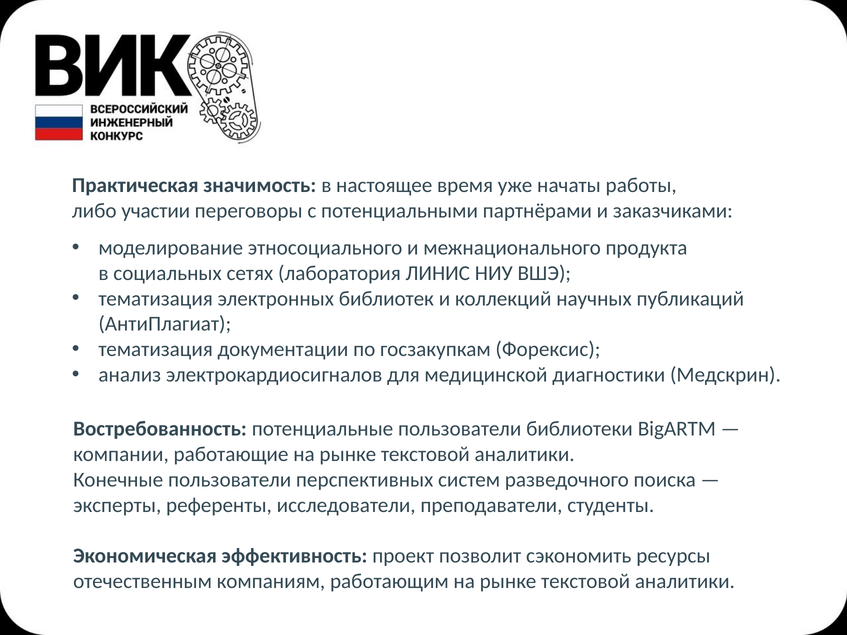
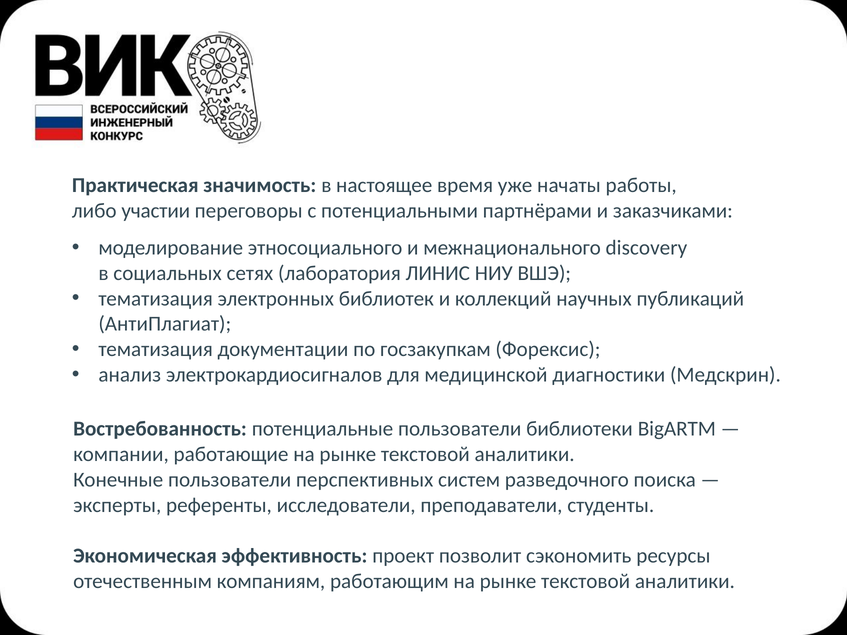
продукта: продукта -> discovery
